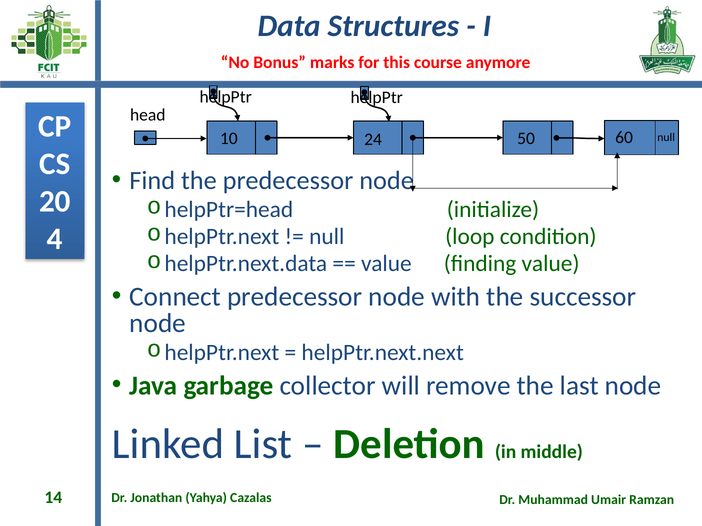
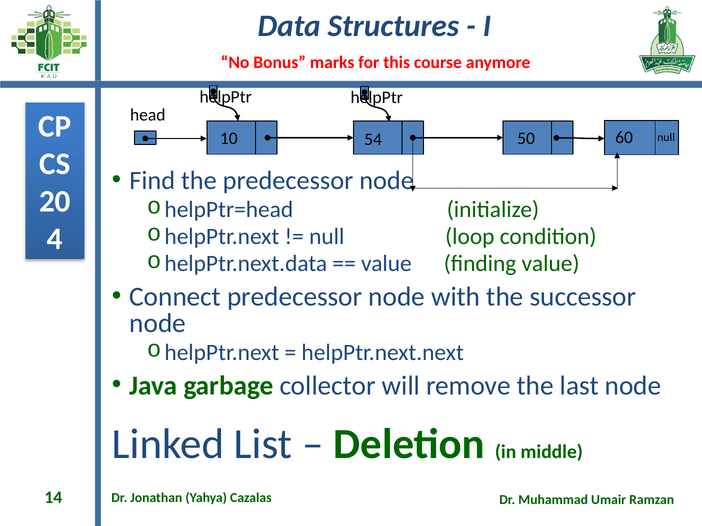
24: 24 -> 54
